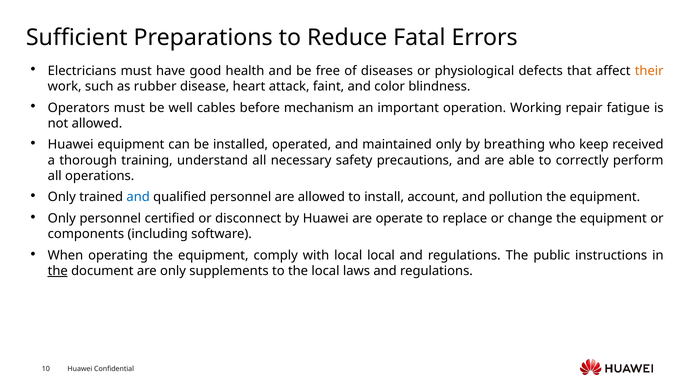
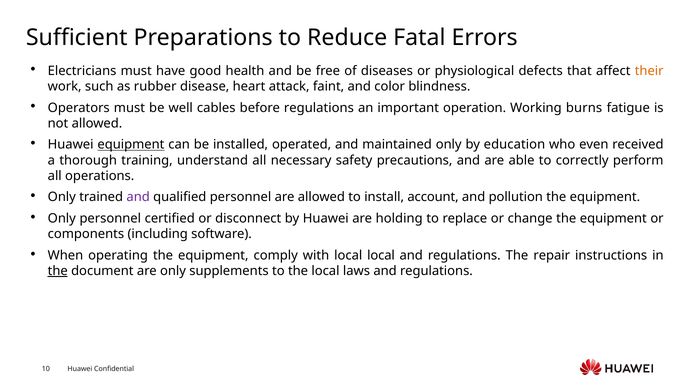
before mechanism: mechanism -> regulations
repair: repair -> burns
equipment at (131, 145) underline: none -> present
breathing: breathing -> education
keep: keep -> even
and at (138, 197) colour: blue -> purple
operate: operate -> holding
public: public -> repair
